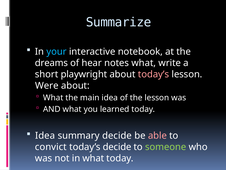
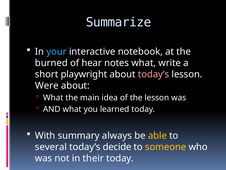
dreams: dreams -> burned
Idea at (45, 135): Idea -> With
summary decide: decide -> always
able colour: pink -> yellow
convict: convict -> several
someone colour: light green -> yellow
in what: what -> their
